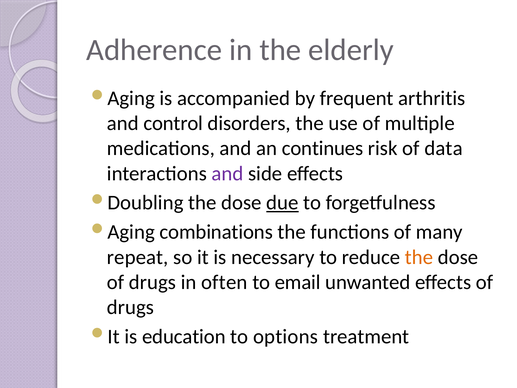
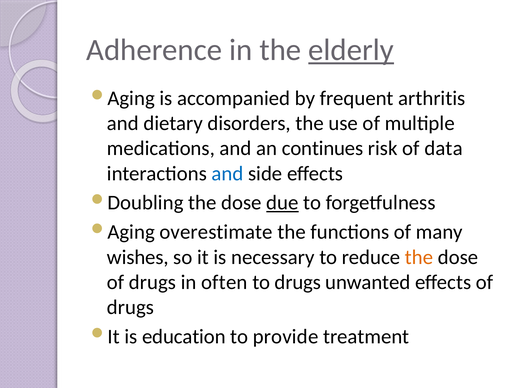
elderly underline: none -> present
control: control -> dietary
and at (227, 173) colour: purple -> blue
combinations: combinations -> overestimate
repeat: repeat -> wishes
to email: email -> drugs
options: options -> provide
